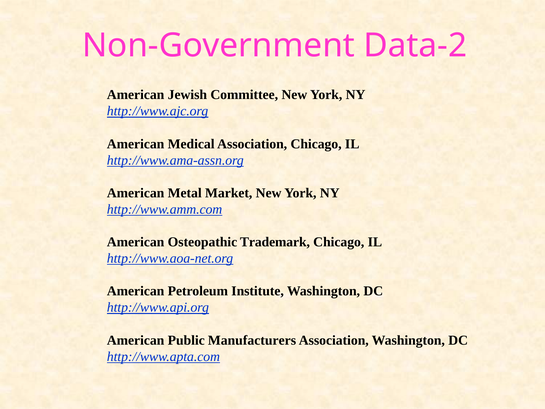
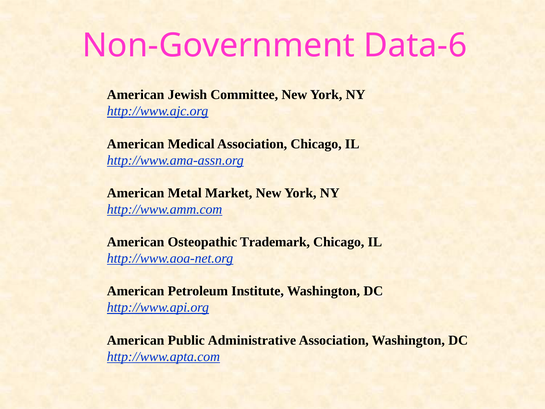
Data-2: Data-2 -> Data-6
Manufacturers: Manufacturers -> Administrative
